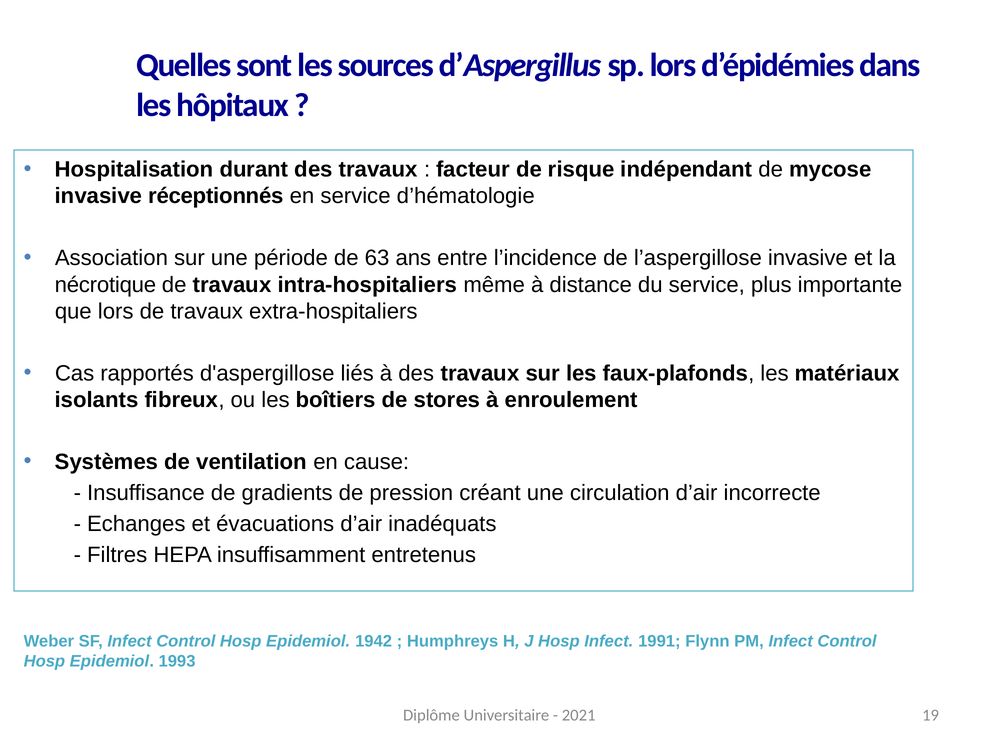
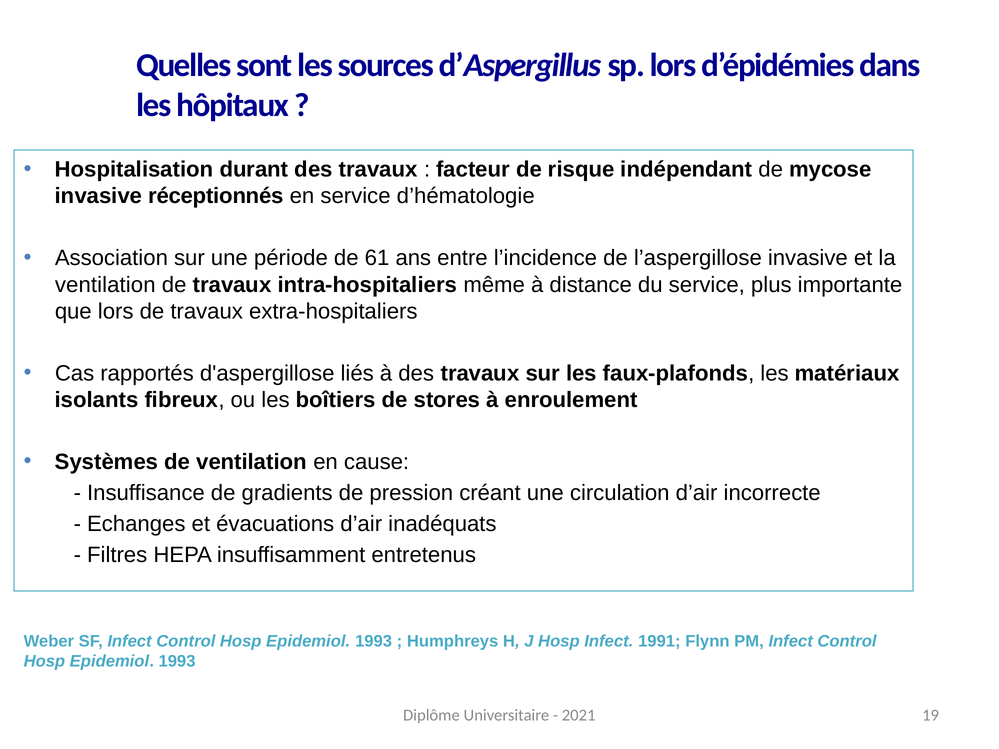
63: 63 -> 61
nécrotique at (105, 285): nécrotique -> ventilation
1942 at (374, 642): 1942 -> 1993
